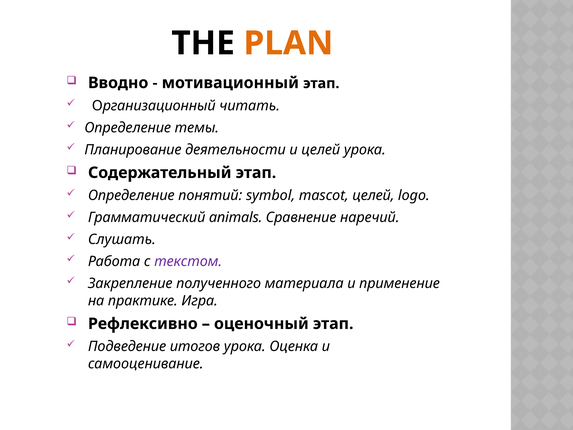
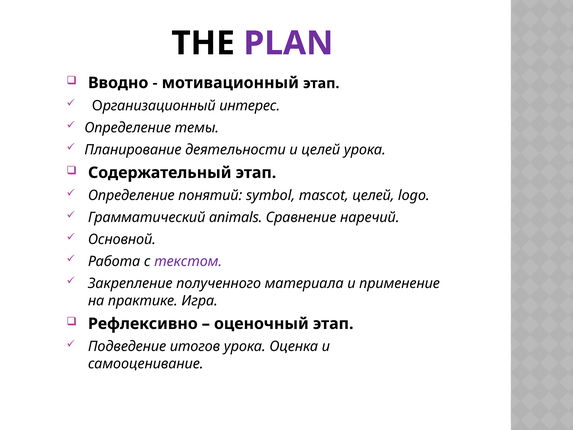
PLAN colour: orange -> purple
читать: читать -> интерес
Слушать: Слушать -> Основной
